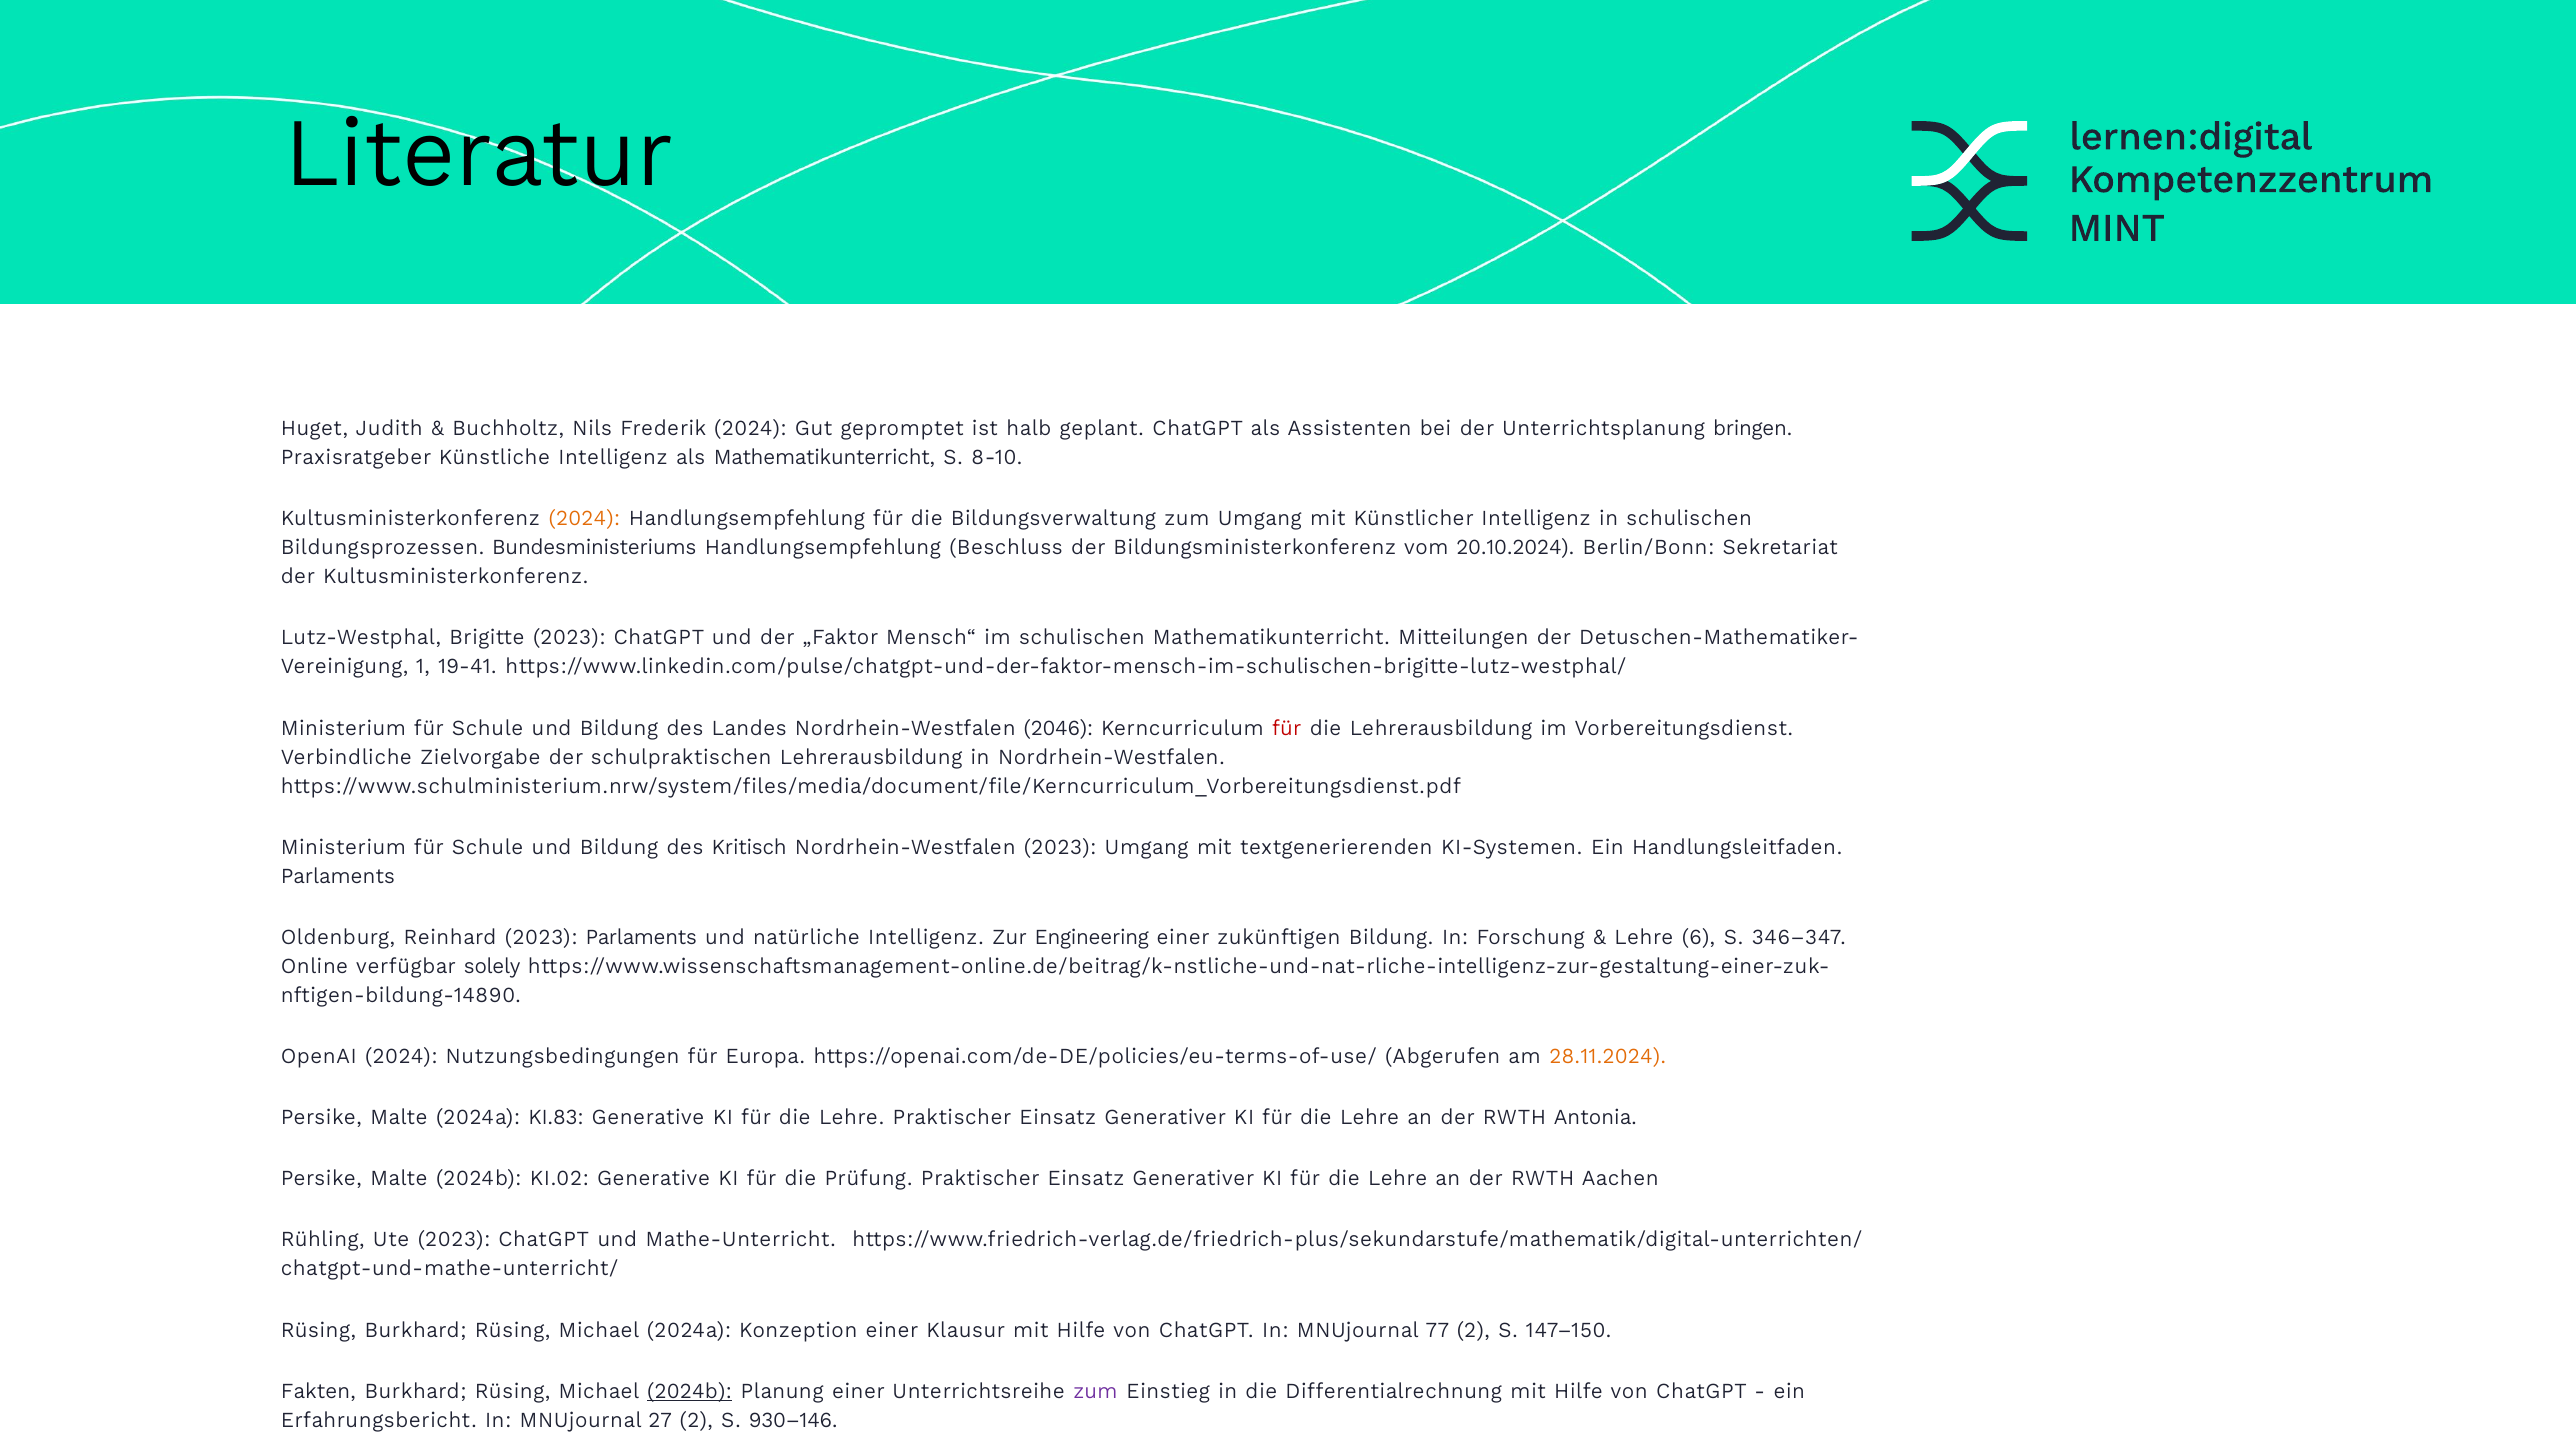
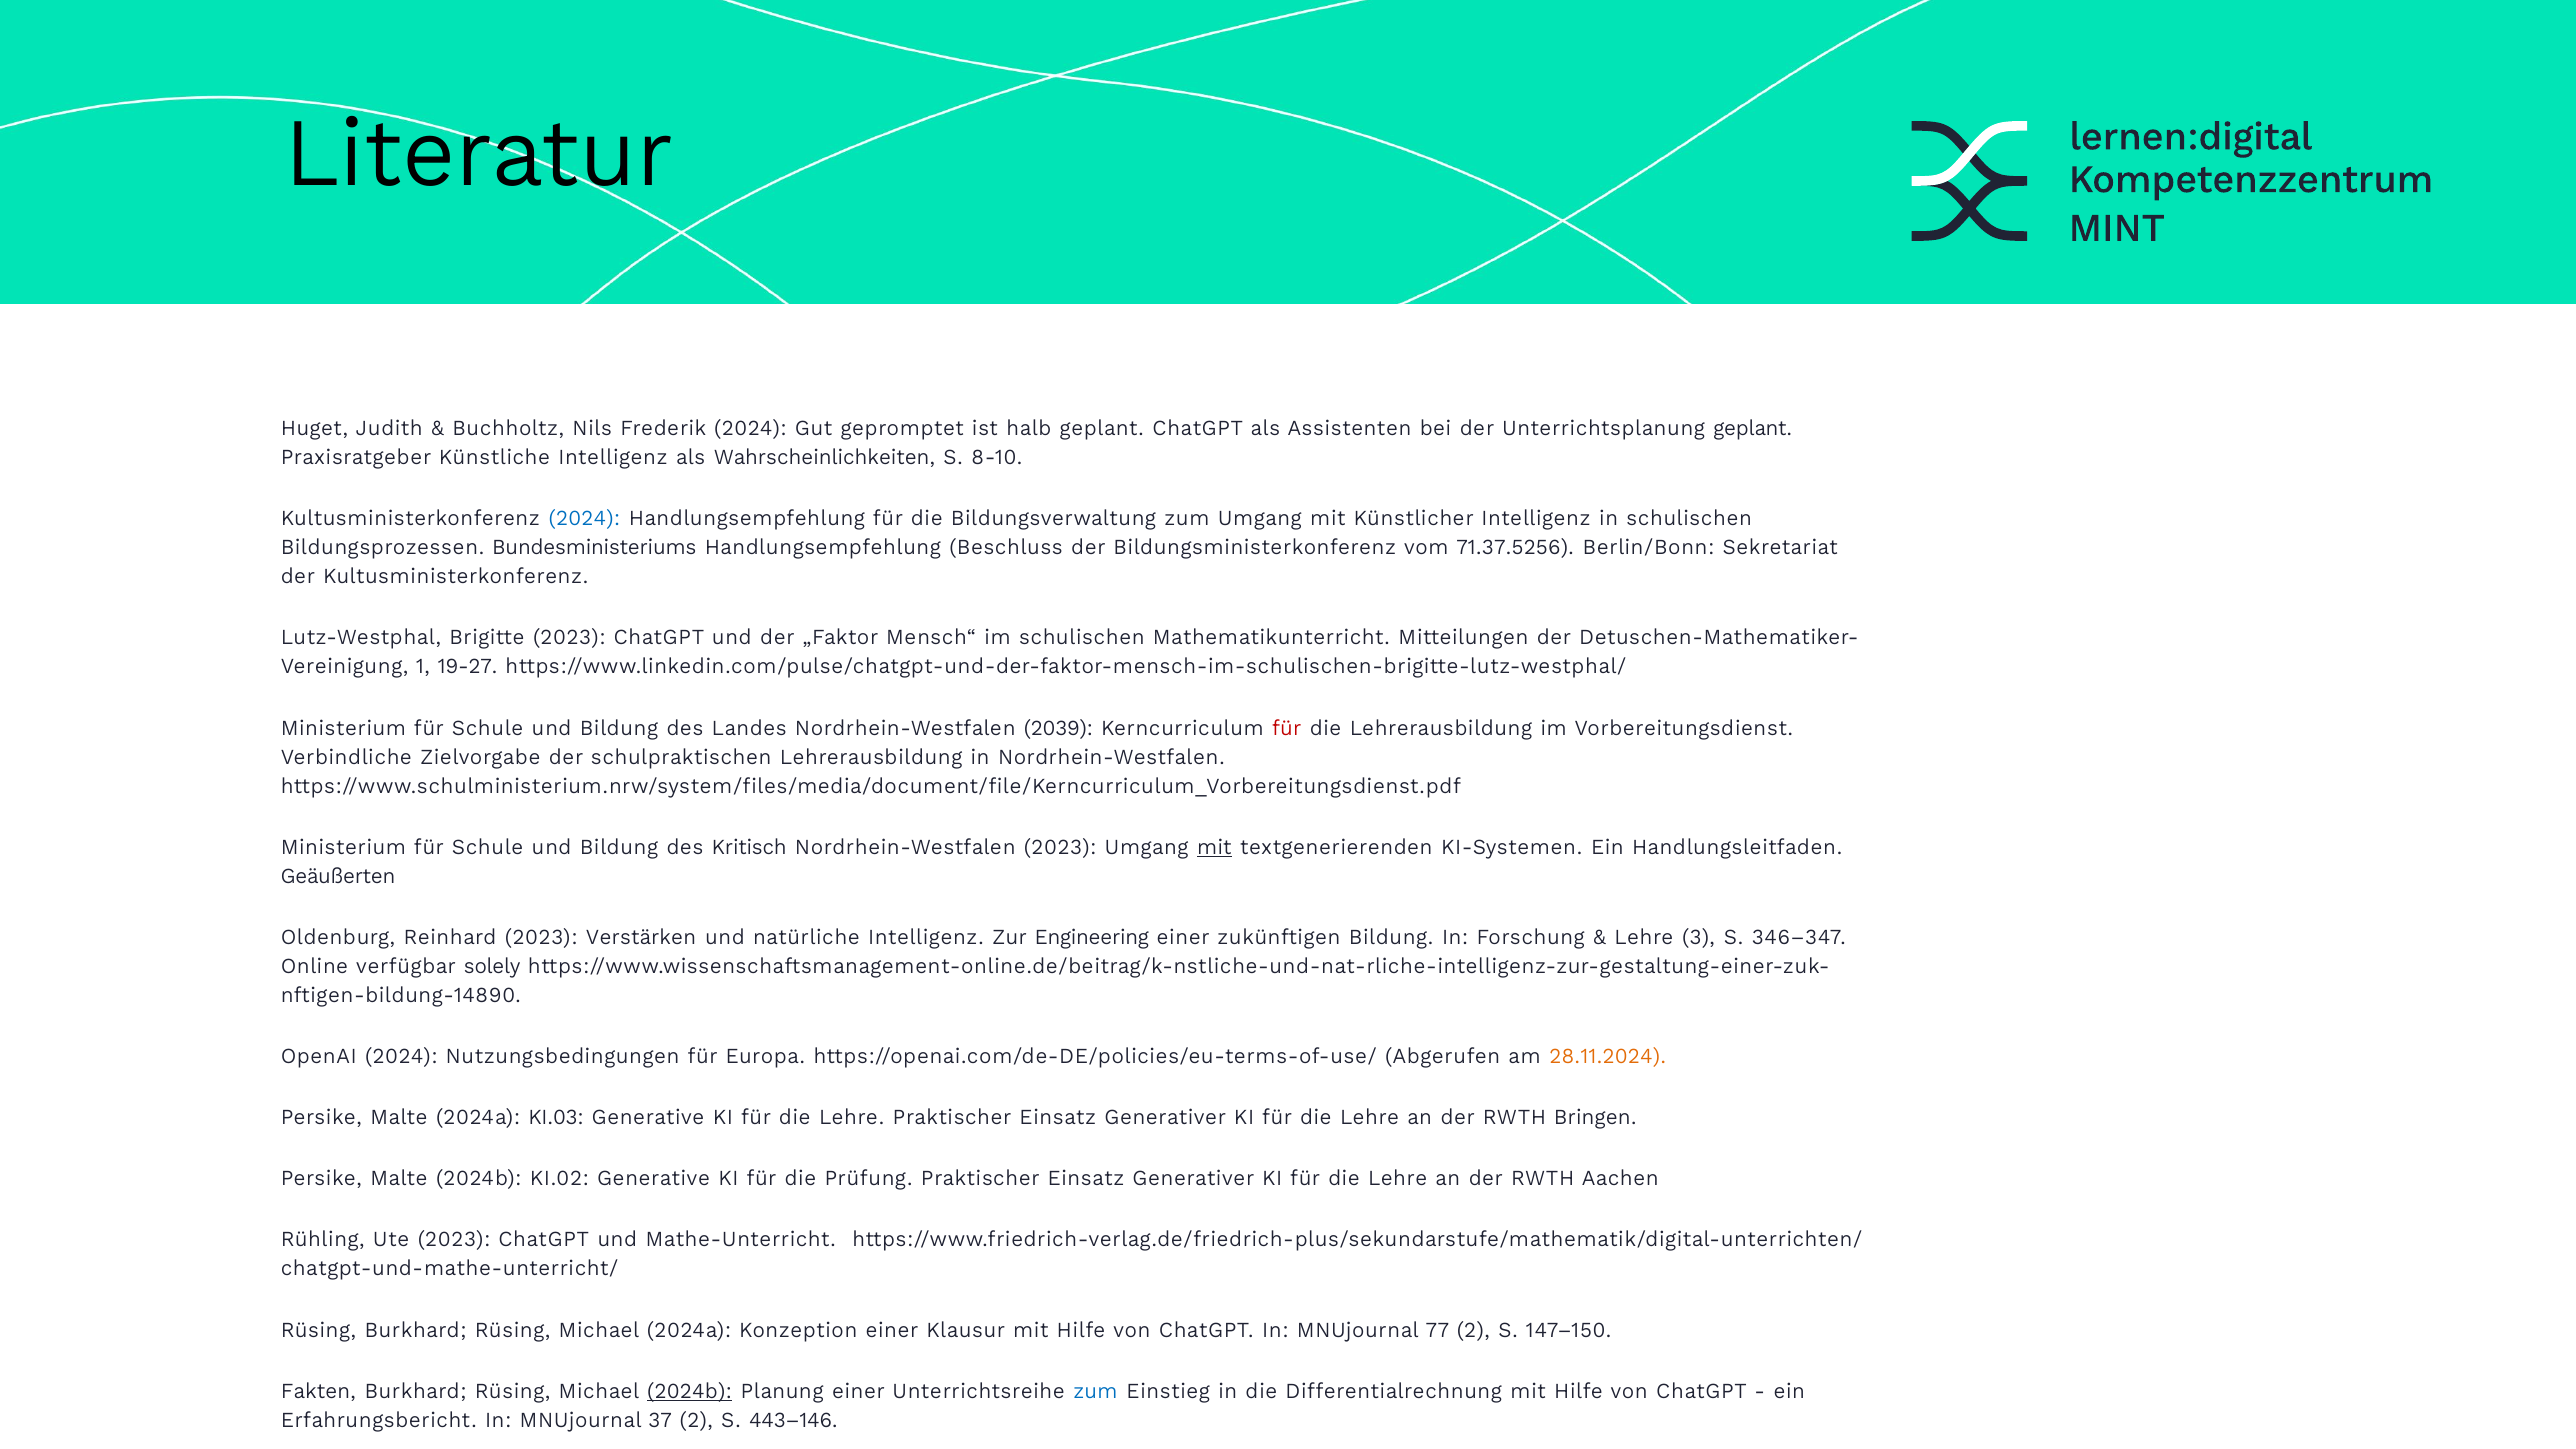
Unterrichtsplanung bringen: bringen -> geplant
als Mathematikunterricht: Mathematikunterricht -> Wahrscheinlichkeiten
2024 at (584, 519) colour: orange -> blue
20.10.2024: 20.10.2024 -> 71.37.5256
19-41: 19-41 -> 19-27
2046: 2046 -> 2039
mit at (1214, 847) underline: none -> present
Parlaments at (338, 876): Parlaments -> Geäußerten
2023 Parlaments: Parlaments -> Verstärken
6: 6 -> 3
KI.83: KI.83 -> KI.03
Antonia: Antonia -> Bringen
zum at (1095, 1391) colour: purple -> blue
27: 27 -> 37
930–146: 930–146 -> 443–146
